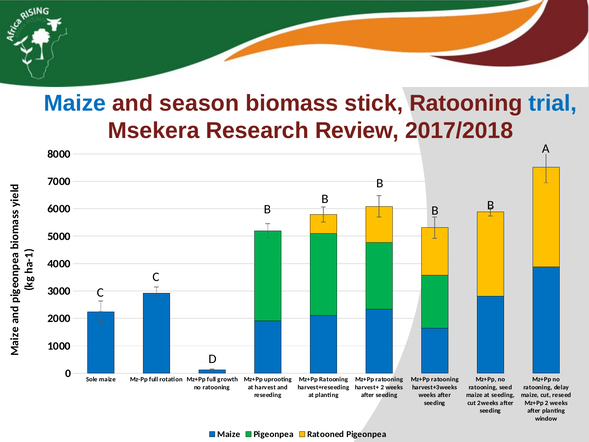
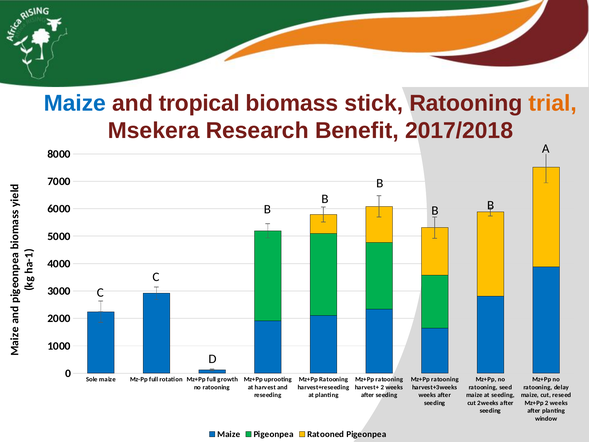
season: season -> tropical
trial colour: blue -> orange
Review: Review -> Benefit
